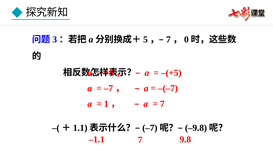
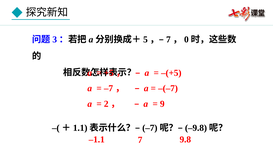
1: 1 -> 2
7 at (162, 104): 7 -> 9
